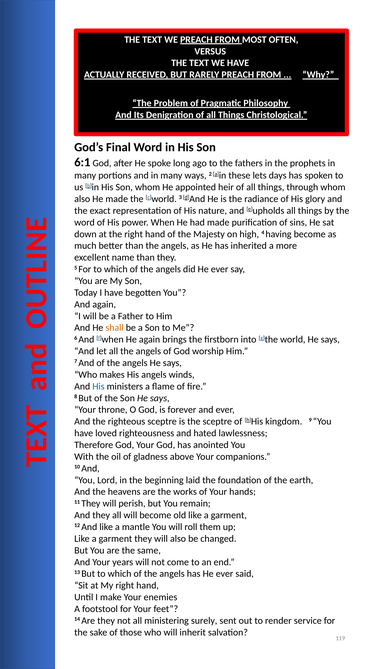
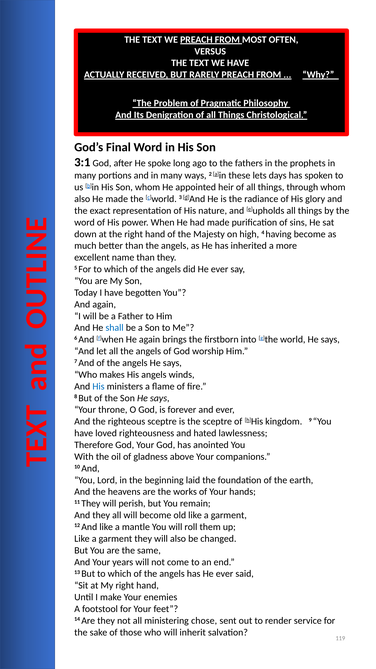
6:1: 6:1 -> 3:1
shall colour: orange -> blue
surely: surely -> chose
